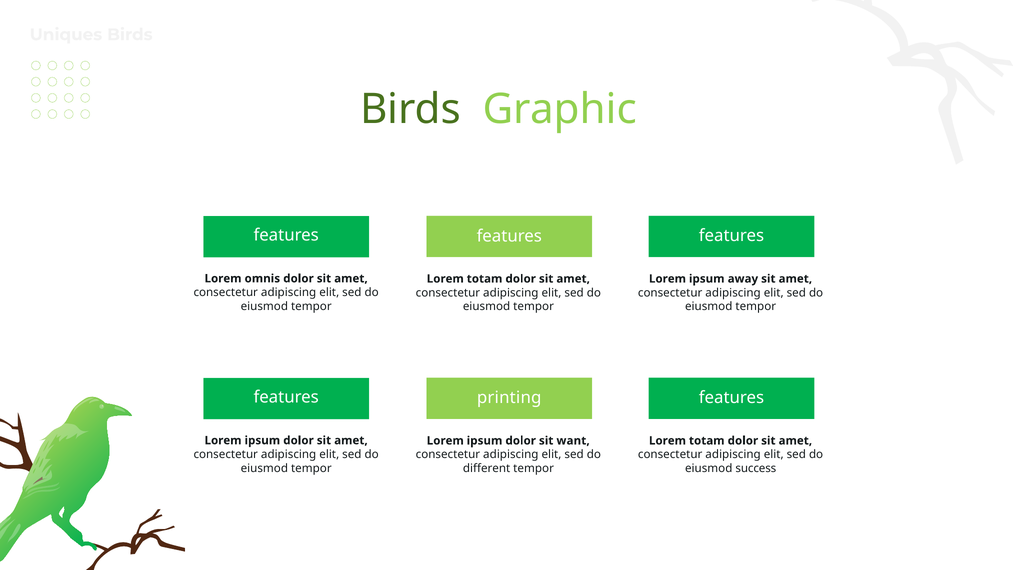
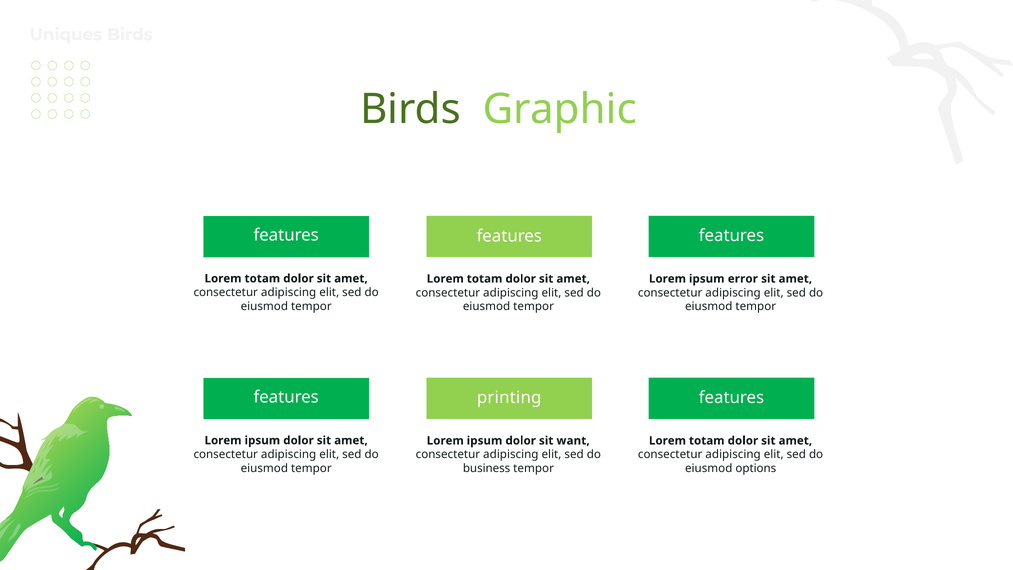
omnis at (262, 278): omnis -> totam
away: away -> error
different: different -> business
success: success -> options
